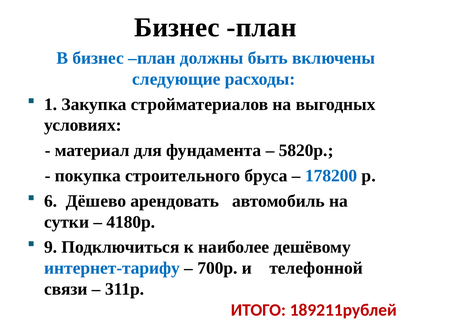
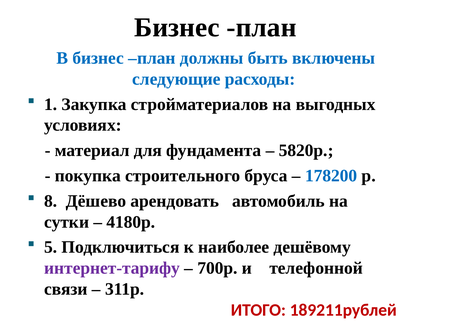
6: 6 -> 8
9: 9 -> 5
интернет-тарифу colour: blue -> purple
